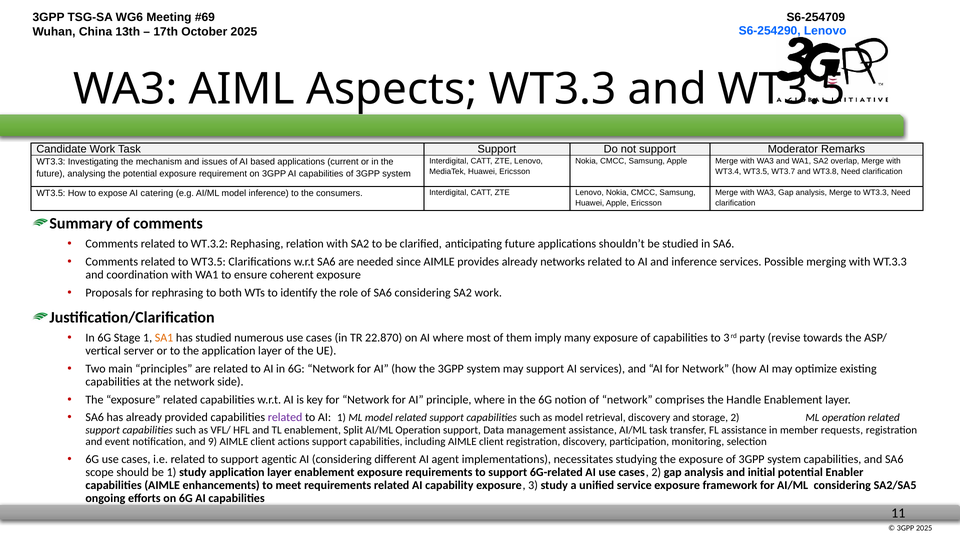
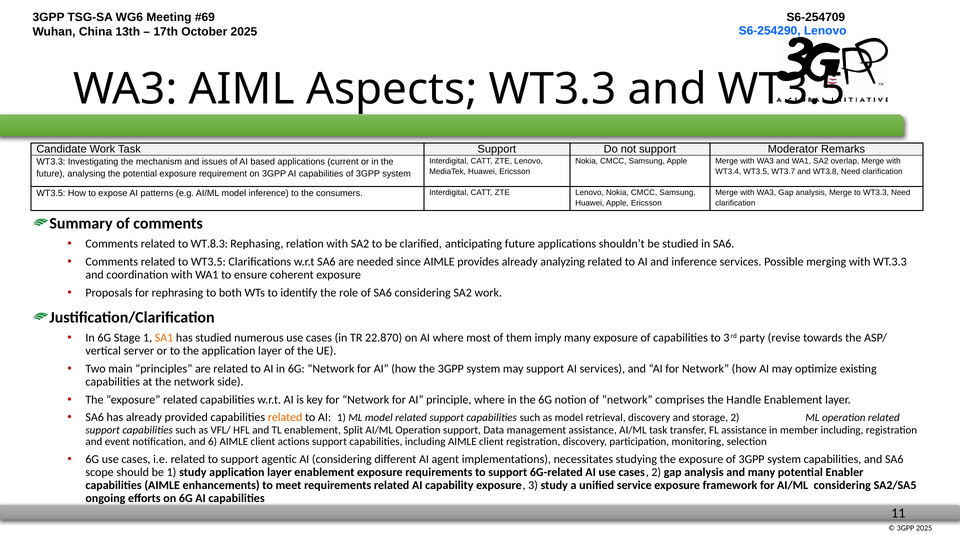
catering: catering -> patterns
WT.3.2: WT.3.2 -> WT.8.3
networks: networks -> analyzing
related at (285, 417) colour: purple -> orange
member requests: requests -> including
9: 9 -> 6
and initial: initial -> many
